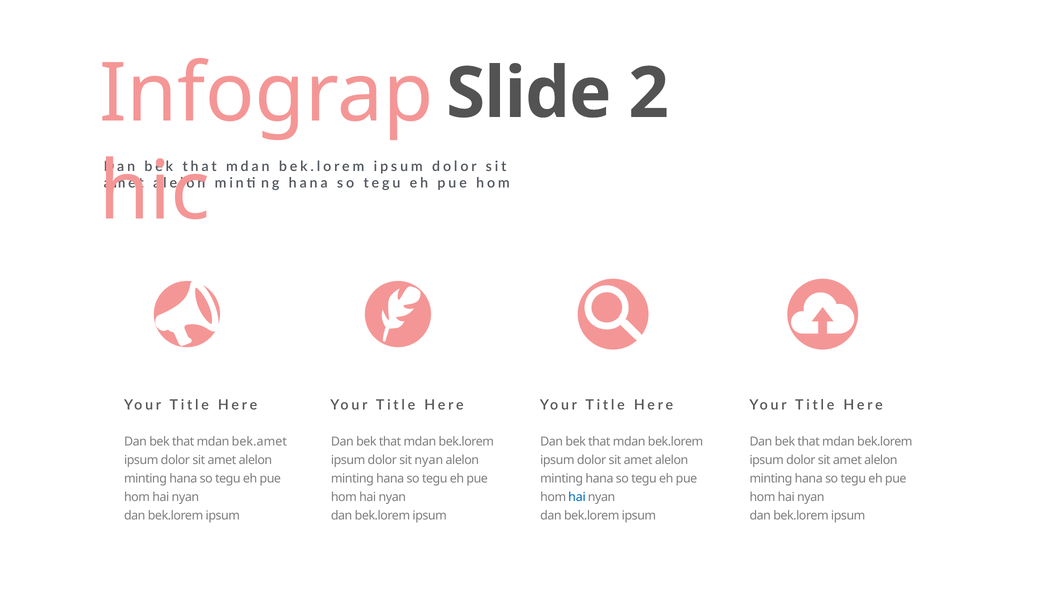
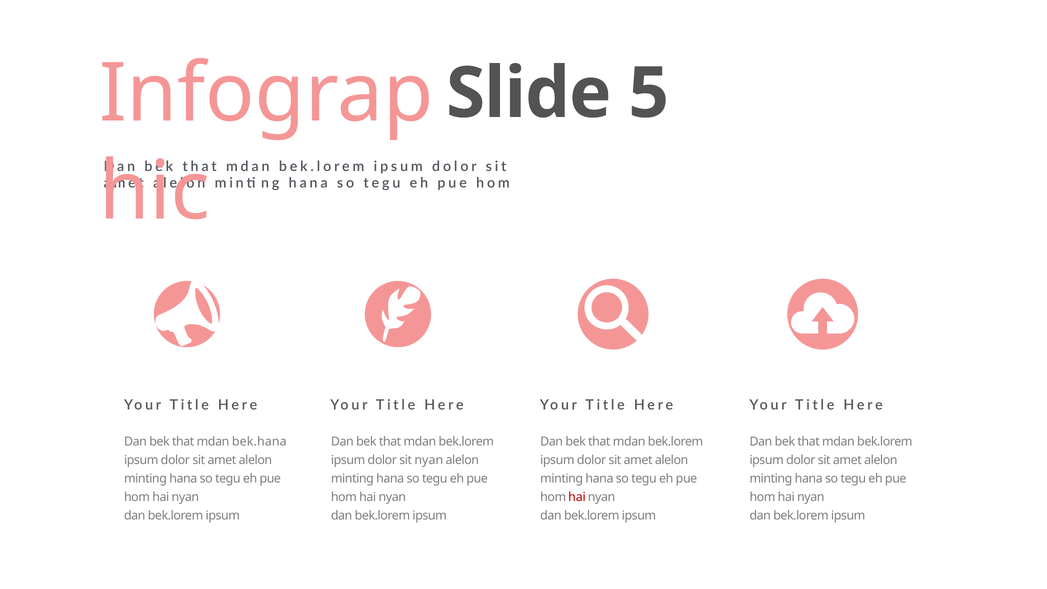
2: 2 -> 5
bek.amet: bek.amet -> bek.hana
hai at (577, 497) colour: blue -> red
